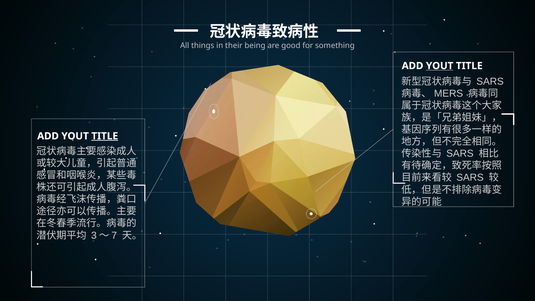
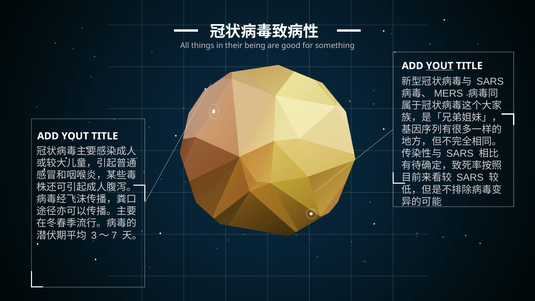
TITLE at (105, 136) underline: present -> none
